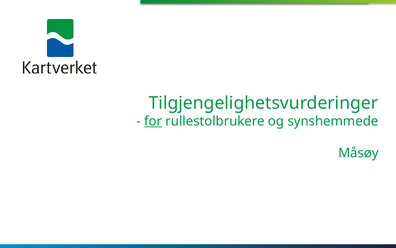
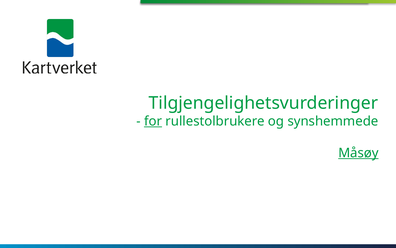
Måsøy underline: none -> present
